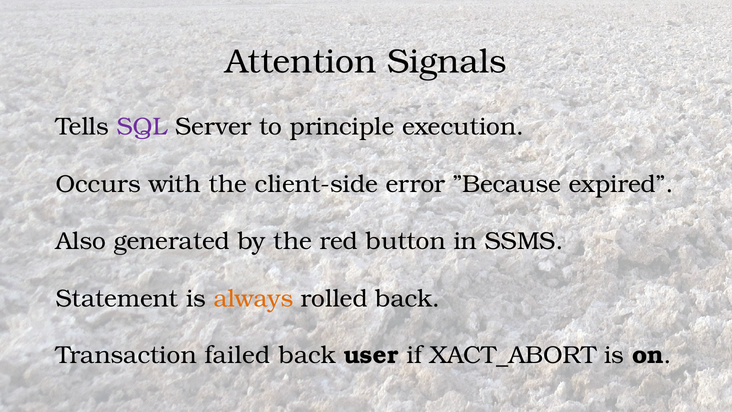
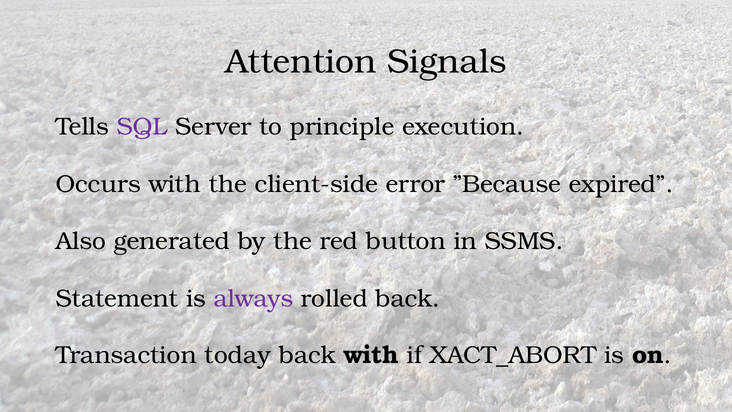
always colour: orange -> purple
failed: failed -> today
back user: user -> with
